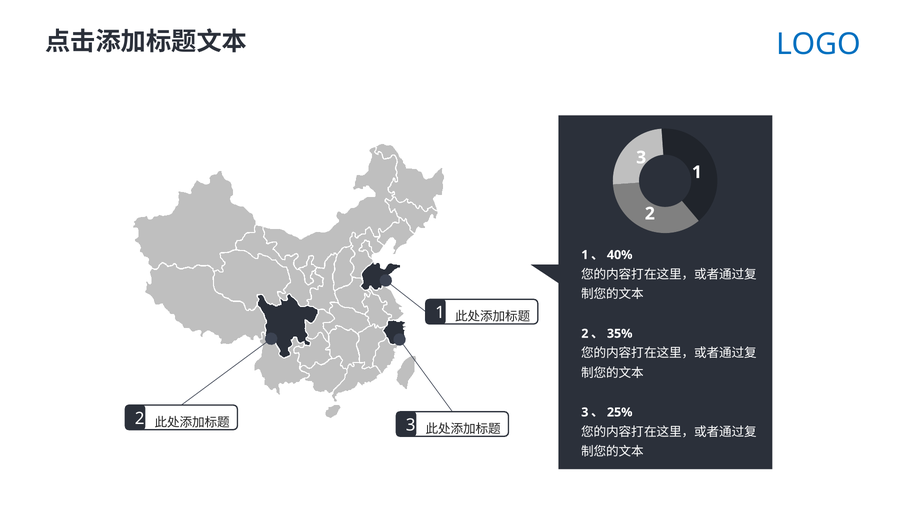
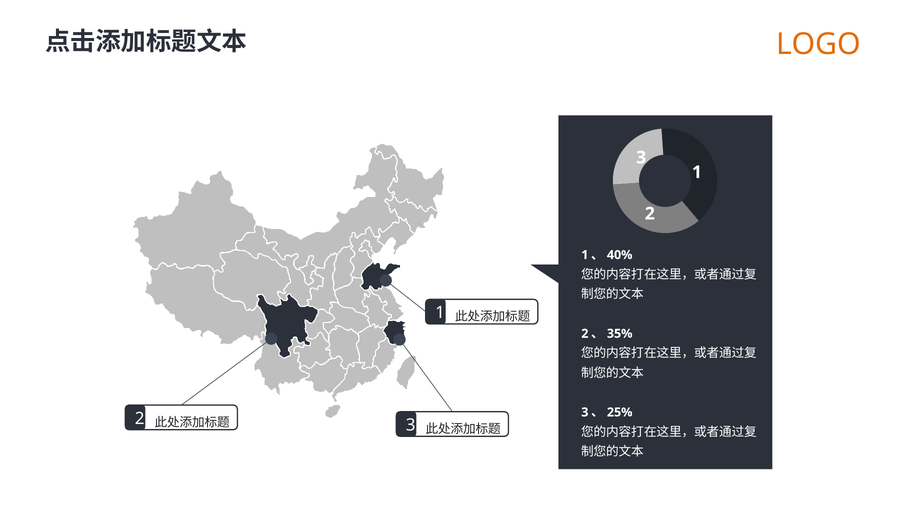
LOGO colour: blue -> orange
